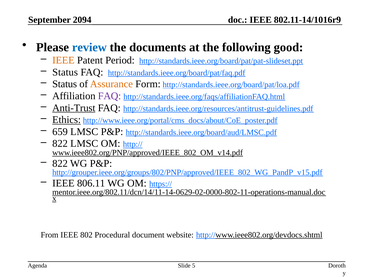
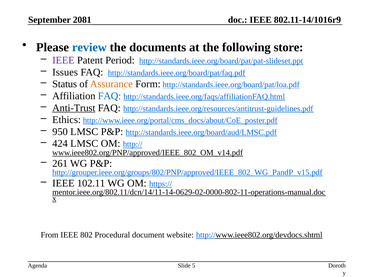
2094: 2094 -> 2081
good: good -> store
IEEE at (63, 60) colour: orange -> purple
Status at (65, 72): Status -> Issues
FAQ at (109, 96) colour: purple -> blue
Ethics underline: present -> none
659: 659 -> 950
822 at (60, 144): 822 -> 424
822 at (60, 164): 822 -> 261
806.11: 806.11 -> 102.11
